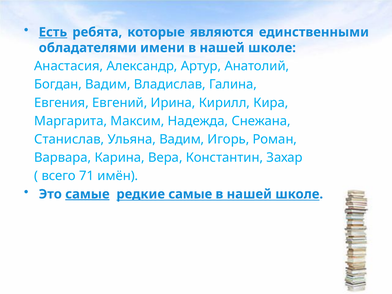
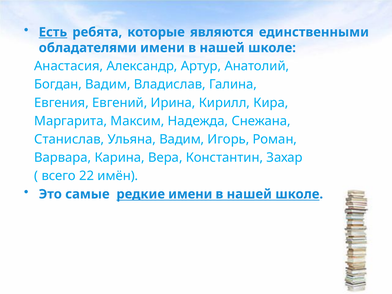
71: 71 -> 22
самые at (87, 194) underline: present -> none
редкие самые: самые -> имени
